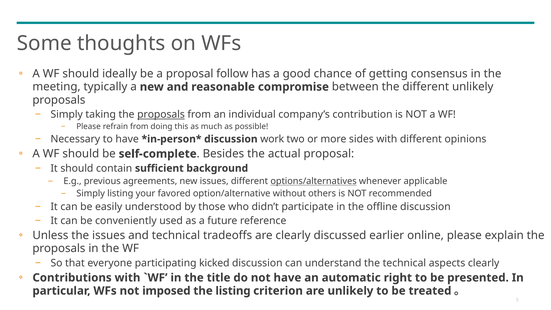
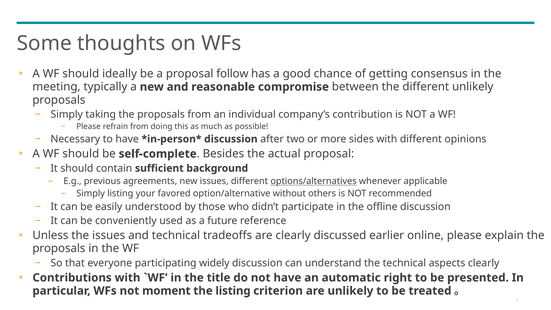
proposals at (161, 114) underline: present -> none
work: work -> after
kicked: kicked -> widely
imposed: imposed -> moment
